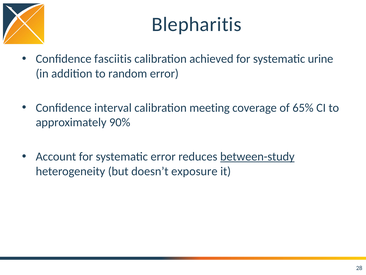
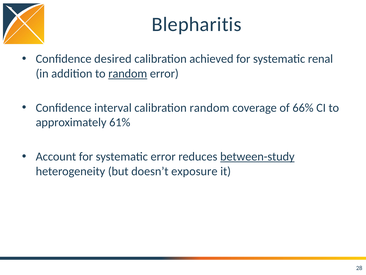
fasciitis: fasciitis -> desired
urine: urine -> renal
random at (128, 73) underline: none -> present
calibration meeting: meeting -> random
65%: 65% -> 66%
90%: 90% -> 61%
